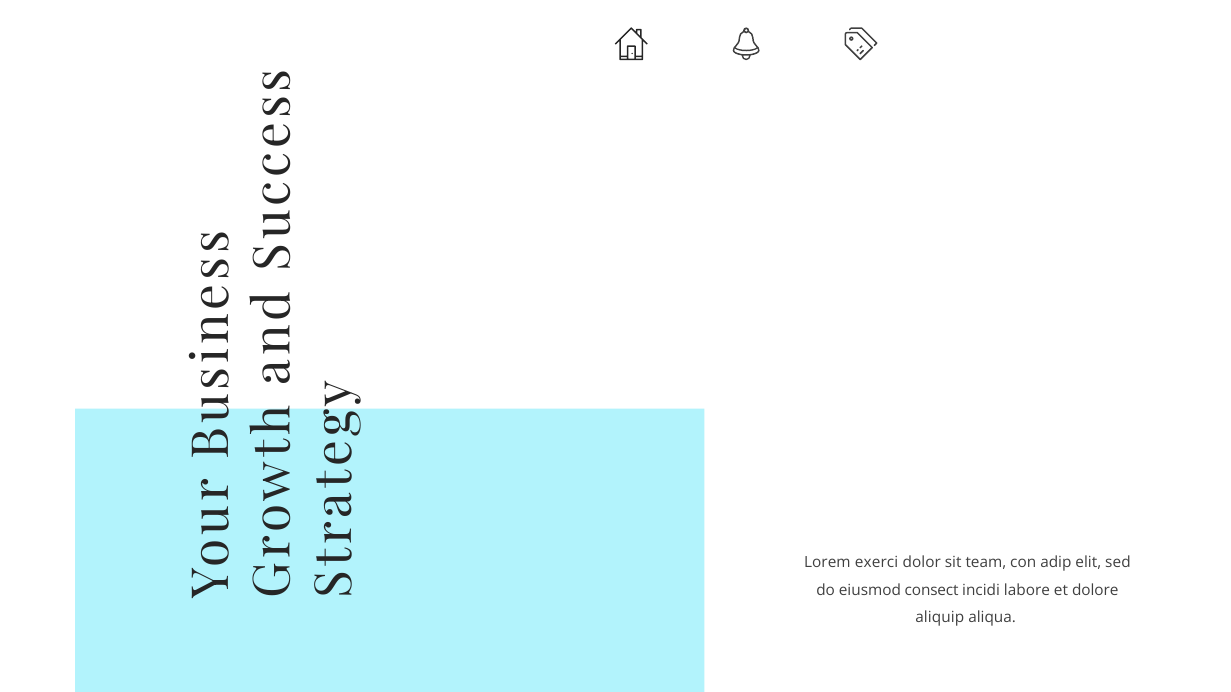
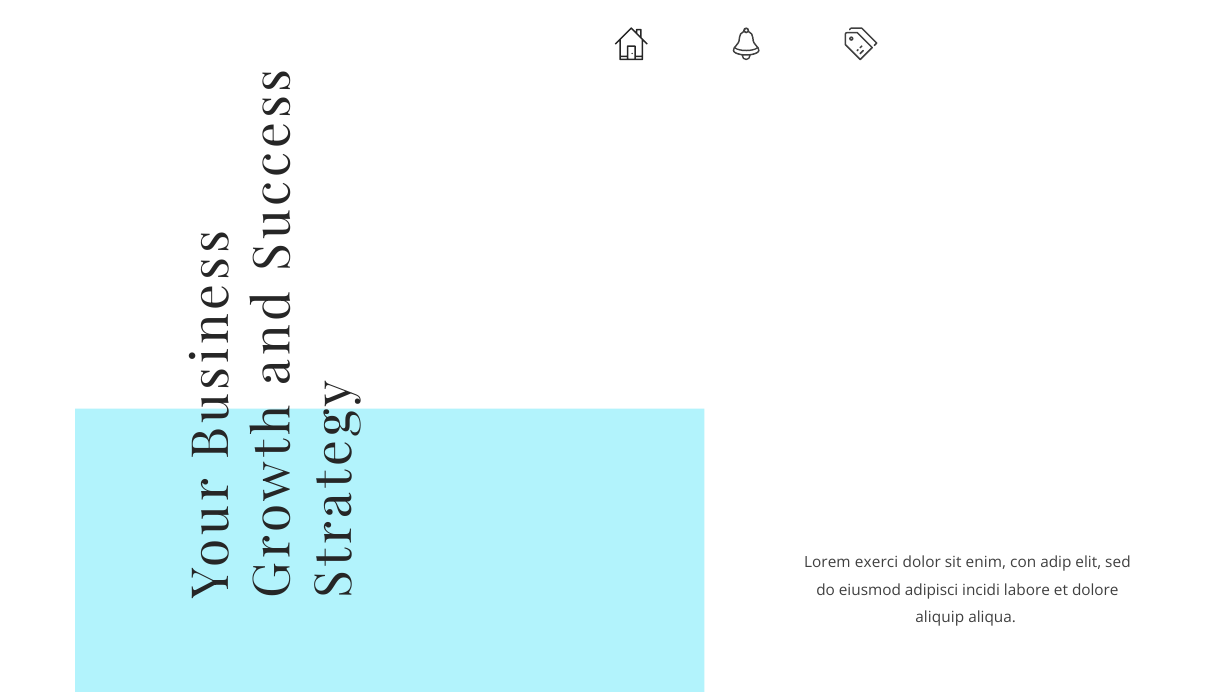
team: team -> enim
consect: consect -> adipisci
